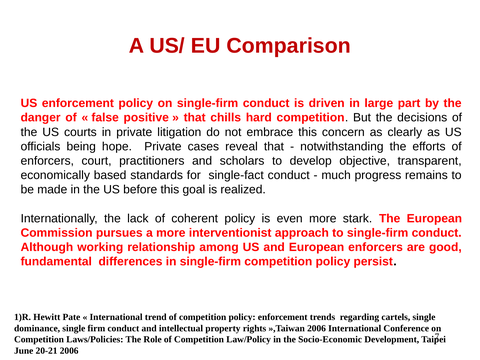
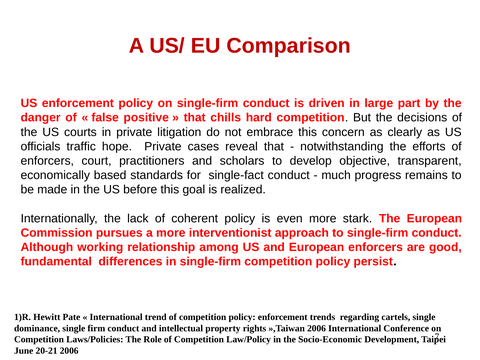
being: being -> traffic
